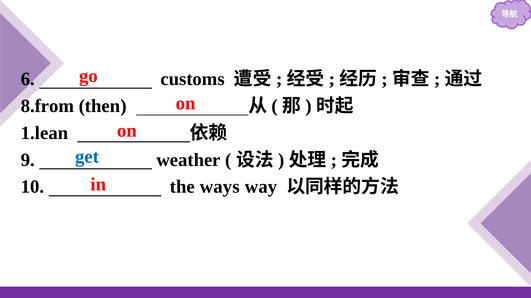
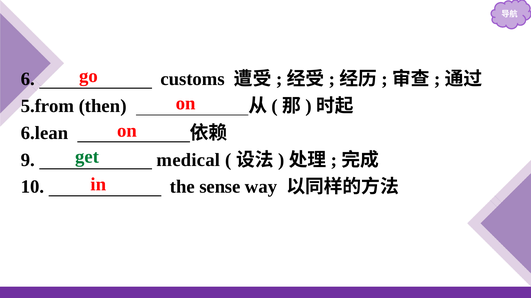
8.from: 8.from -> 5.from
1.lean: 1.lean -> 6.lean
get colour: blue -> green
weather: weather -> medical
ways: ways -> sense
